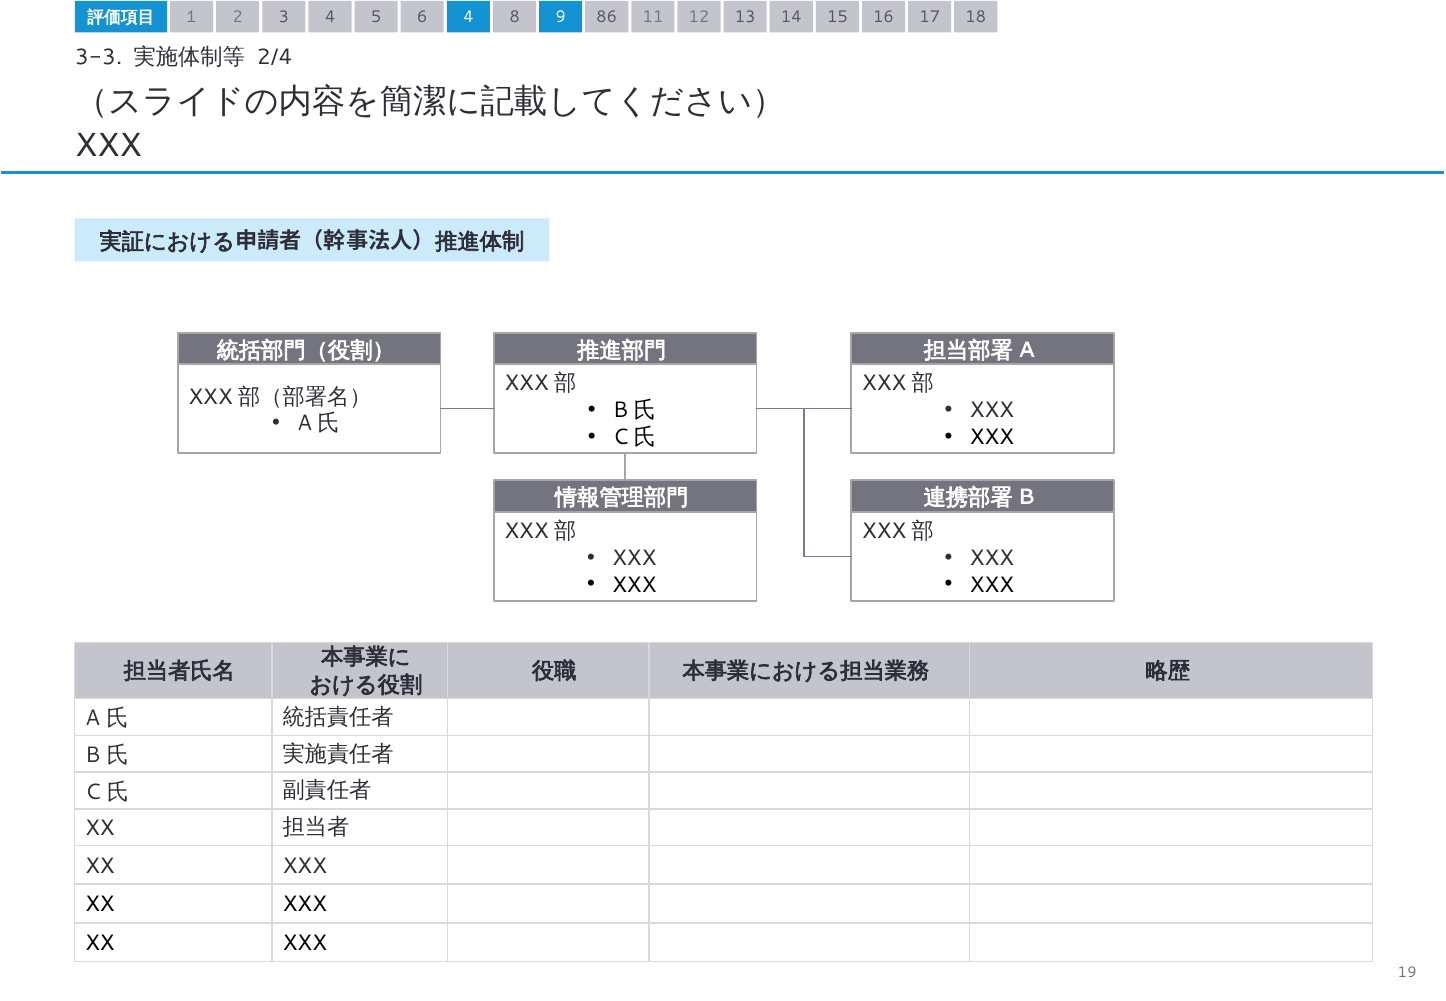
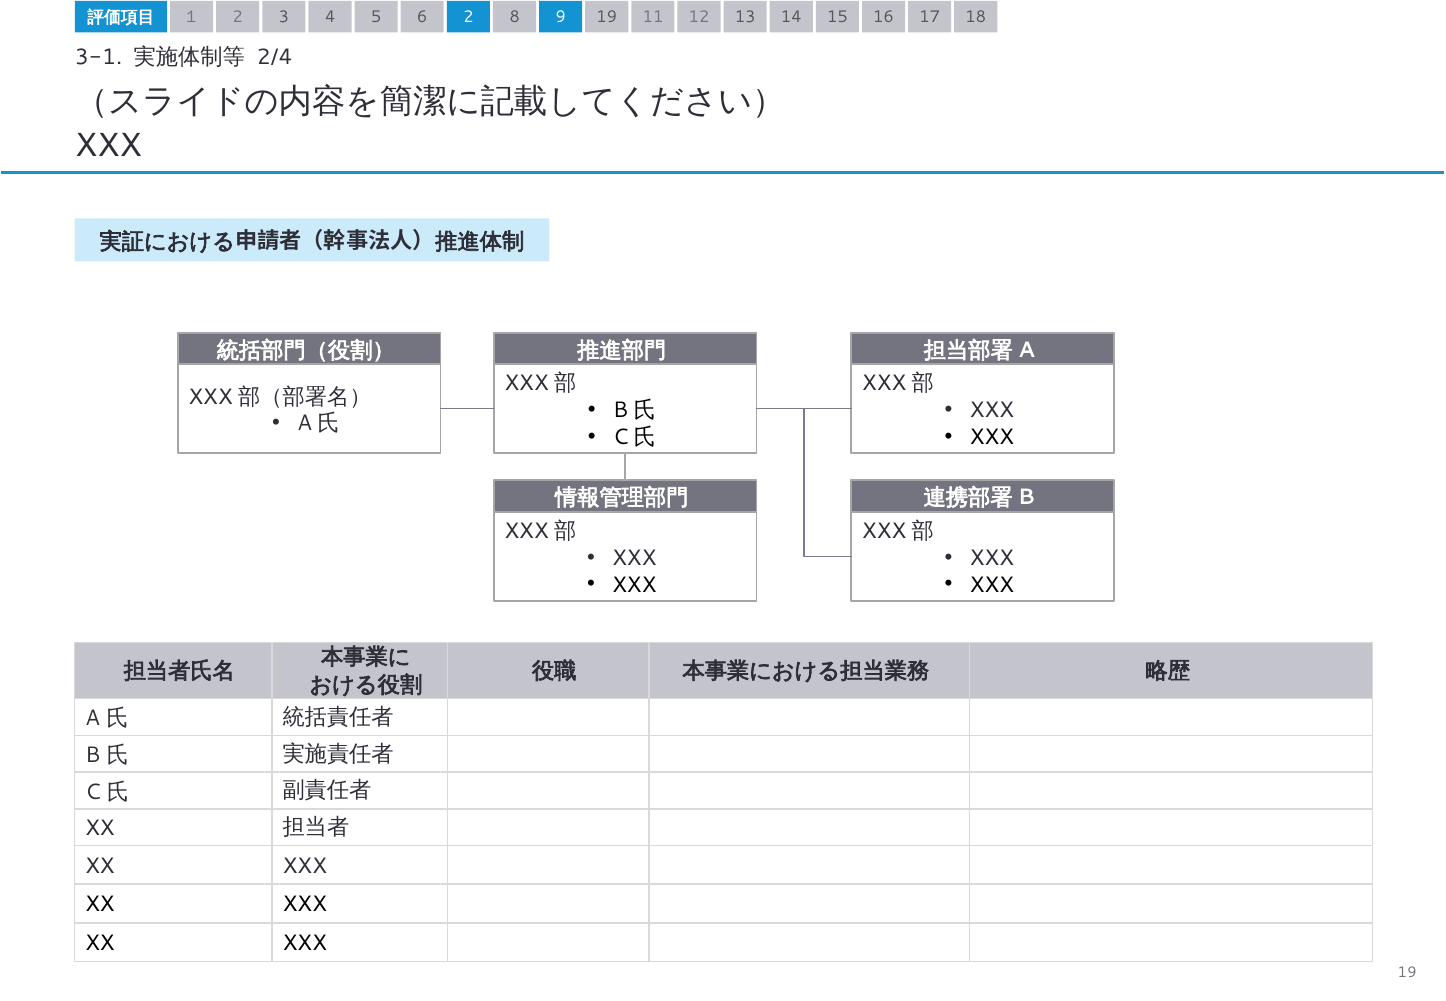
6 4: 4 -> 2
9 86: 86 -> 19
3-3: 3-3 -> 3-1
